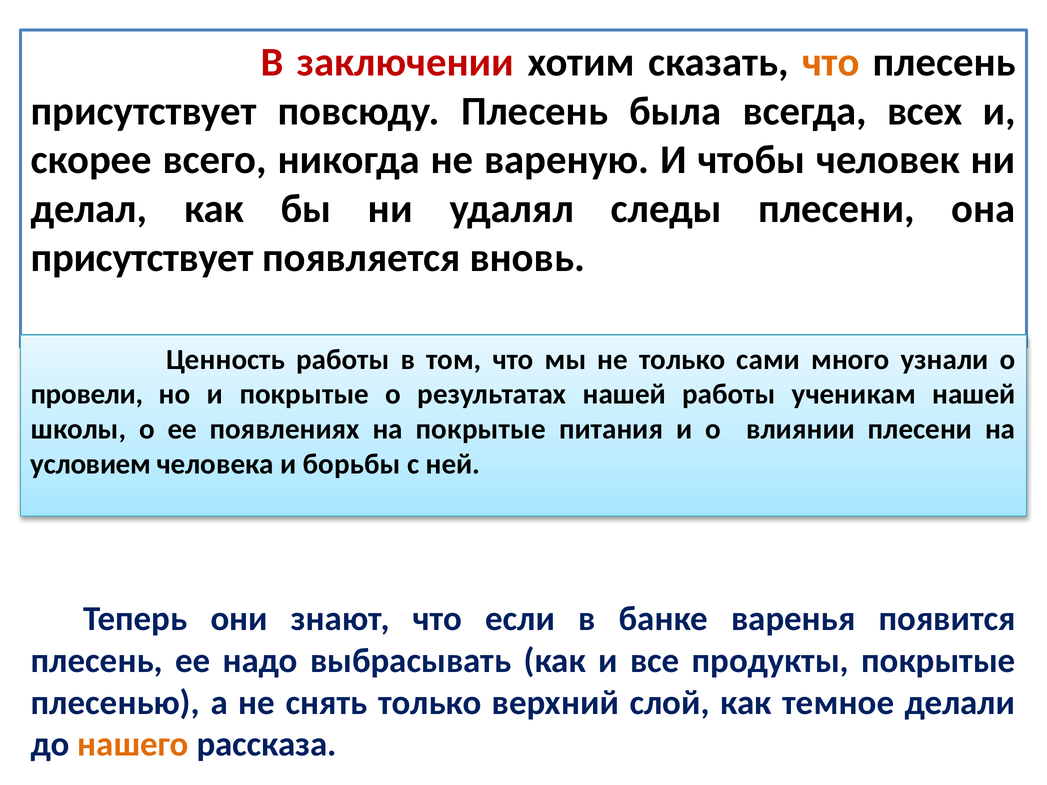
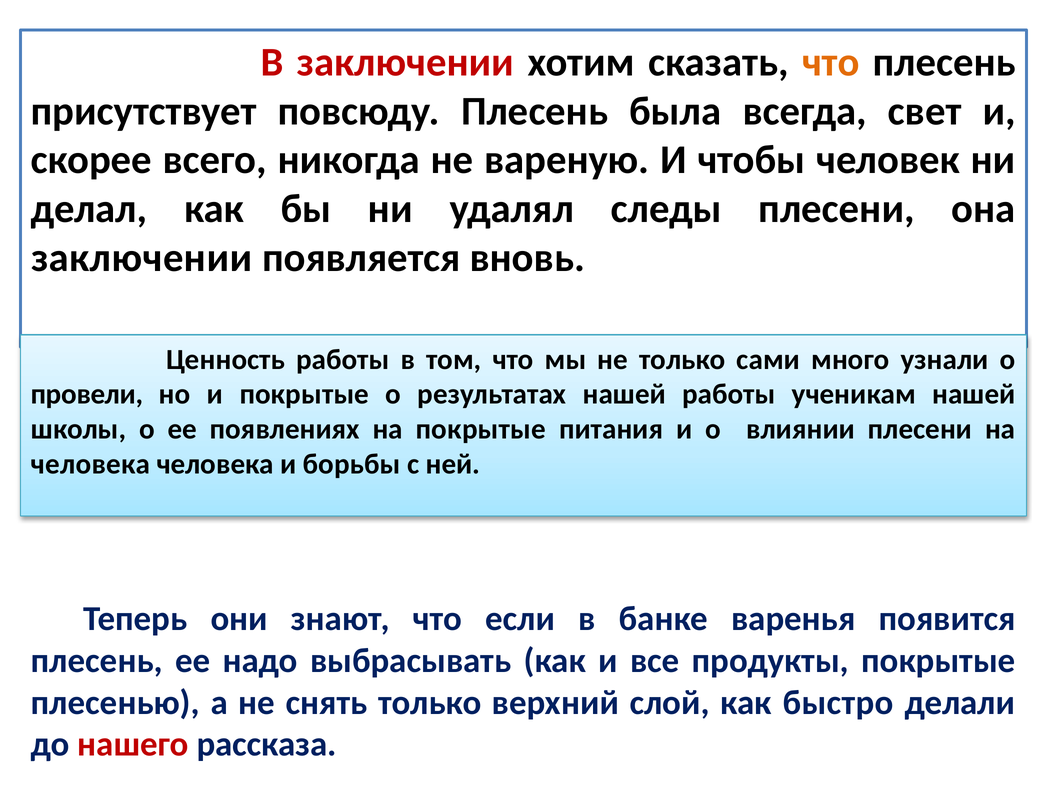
всех: всех -> свет
присутствует at (142, 258): присутствует -> заключении
условием at (91, 464): условием -> человека
темное: темное -> быстро
нашего colour: orange -> red
